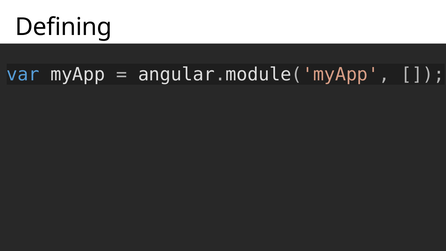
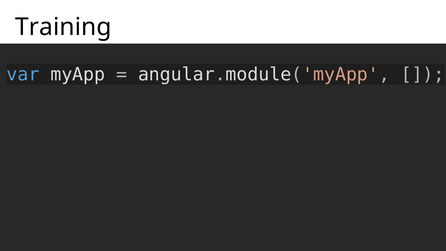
Defining: Defining -> Training
